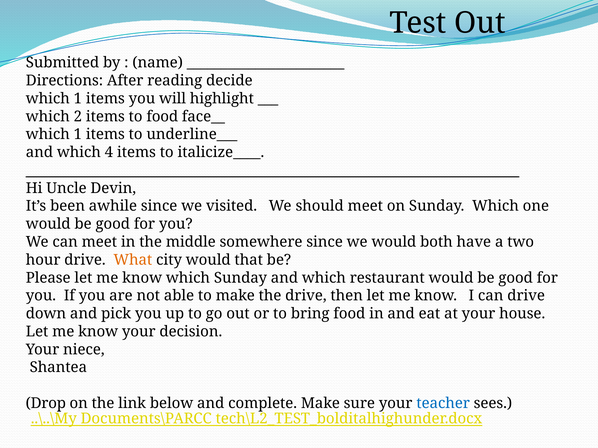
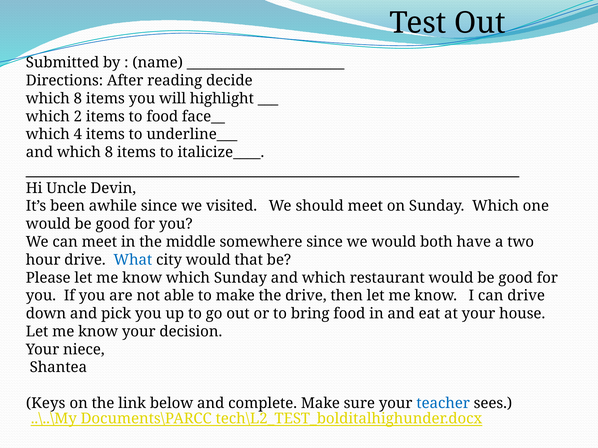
1 at (78, 99): 1 -> 8
1 at (78, 135): 1 -> 4
and which 4: 4 -> 8
What colour: orange -> blue
Drop: Drop -> Keys
